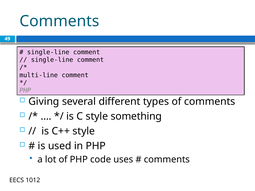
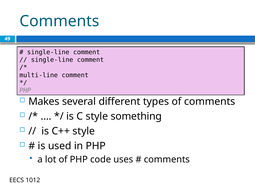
Giving: Giving -> Makes
